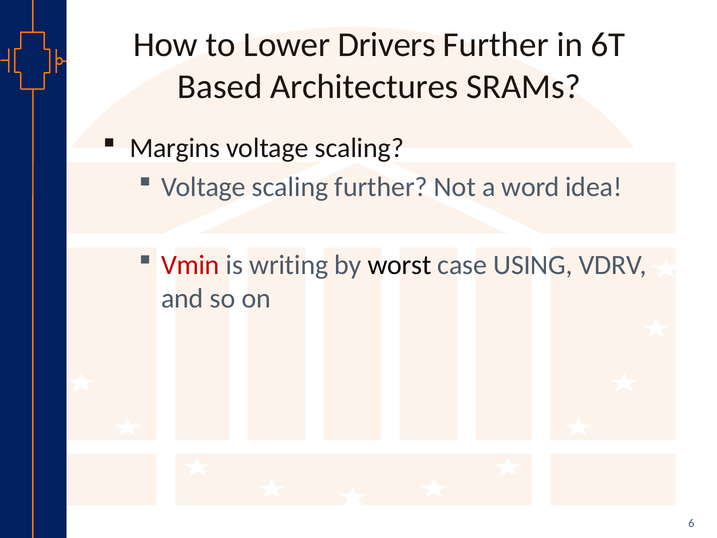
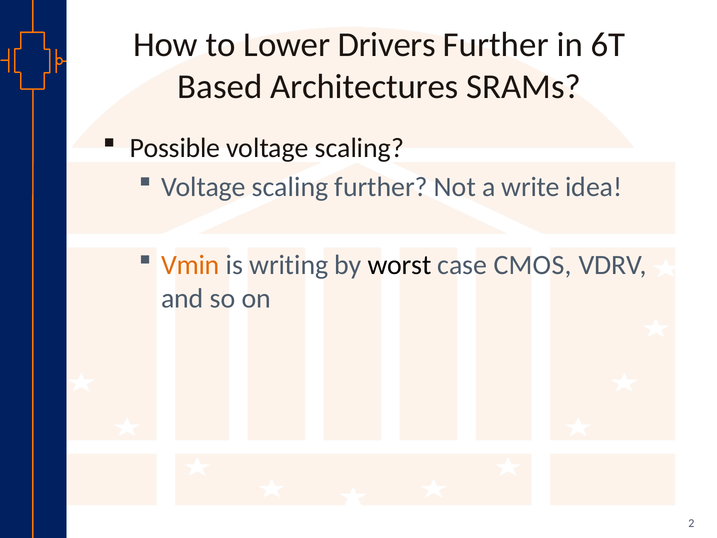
Margins: Margins -> Possible
word: word -> write
Vmin colour: red -> orange
USING: USING -> CMOS
6: 6 -> 2
